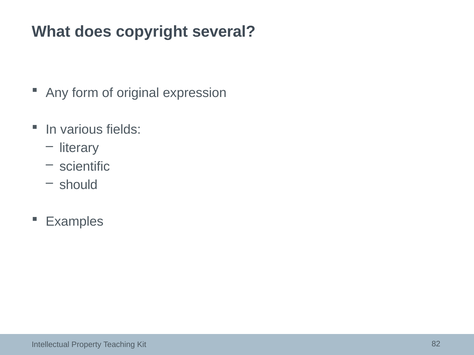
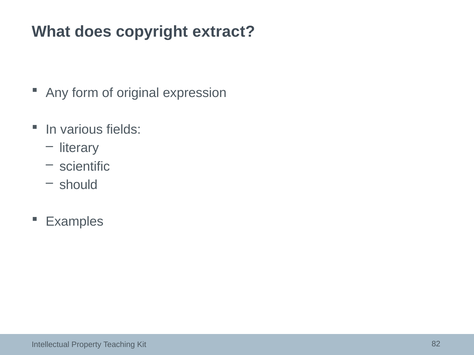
several: several -> extract
